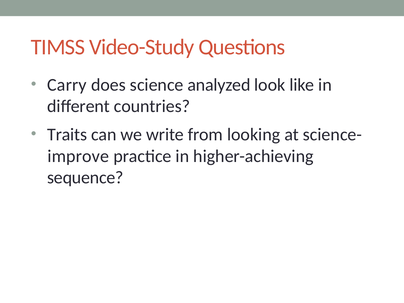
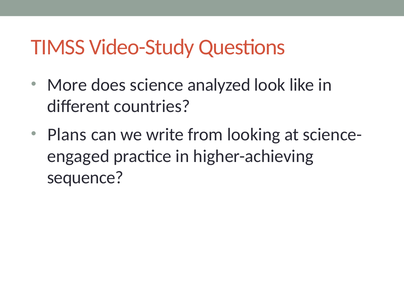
Carry: Carry -> More
Traits: Traits -> Plans
improve: improve -> engaged
